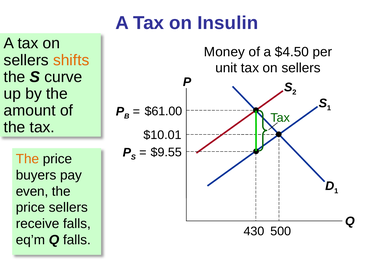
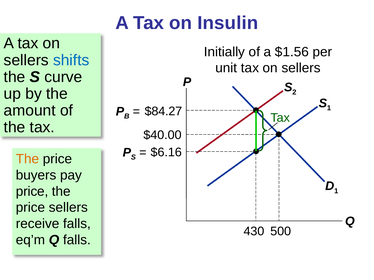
Money: Money -> Initially
$4.50: $4.50 -> $1.56
shifts colour: orange -> blue
$61.00: $61.00 -> $84.27
$10.01: $10.01 -> $40.00
$9.55: $9.55 -> $6.16
even at (32, 192): even -> price
